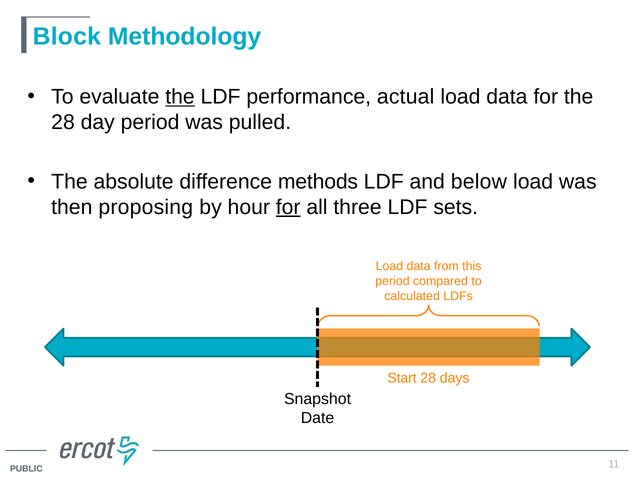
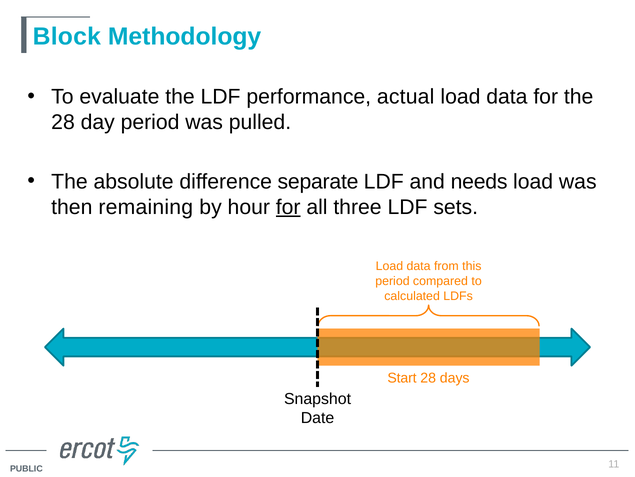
the at (180, 97) underline: present -> none
methods: methods -> separate
below: below -> needs
proposing: proposing -> remaining
